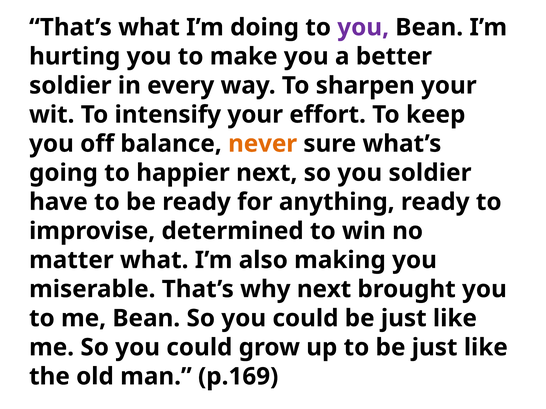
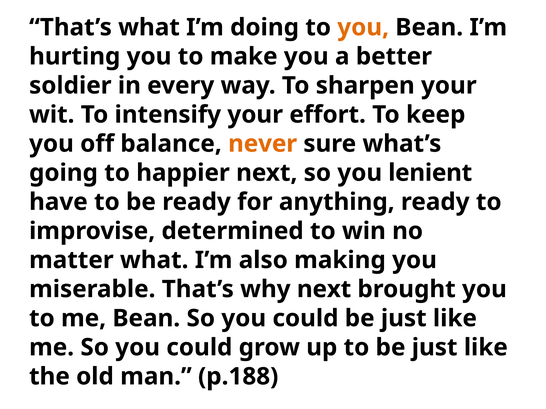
you at (363, 27) colour: purple -> orange
you soldier: soldier -> lenient
p.169: p.169 -> p.188
